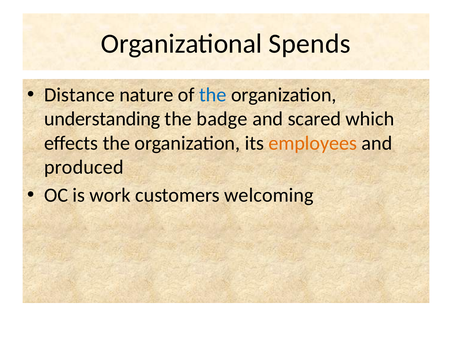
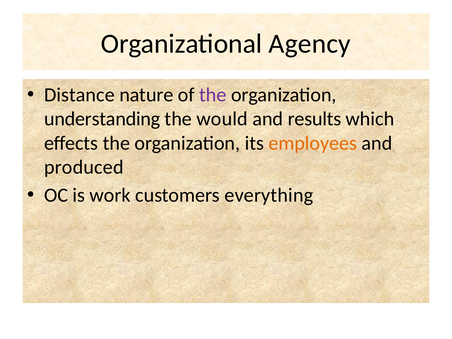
Spends: Spends -> Agency
the at (213, 95) colour: blue -> purple
badge: badge -> would
scared: scared -> results
welcoming: welcoming -> everything
